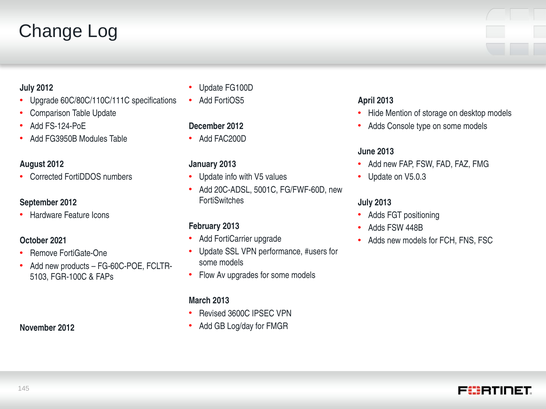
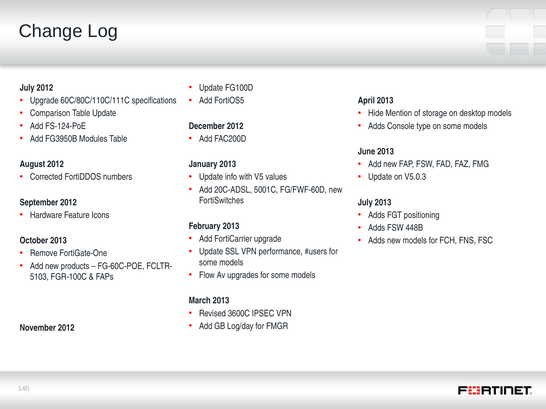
October 2021: 2021 -> 2013
